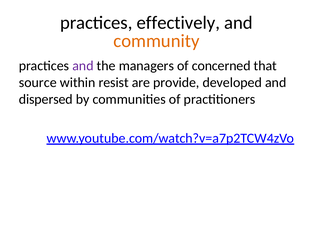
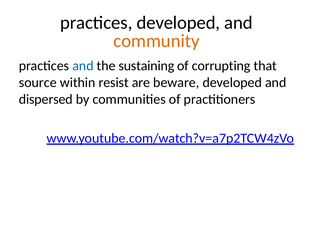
practices effectively: effectively -> developed
and at (83, 66) colour: purple -> blue
managers: managers -> sustaining
concerned: concerned -> corrupting
provide: provide -> beware
